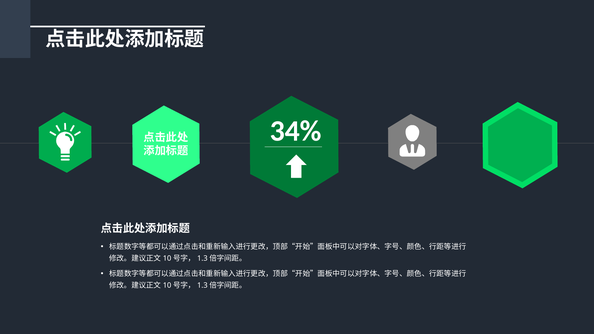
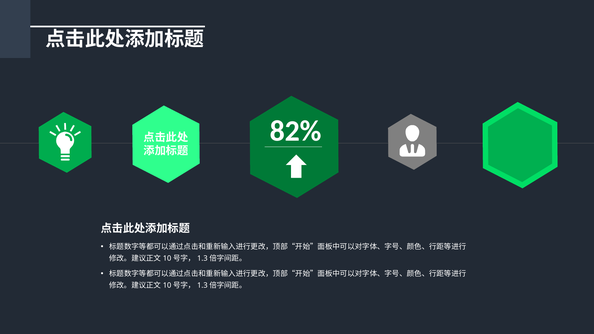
34%: 34% -> 82%
